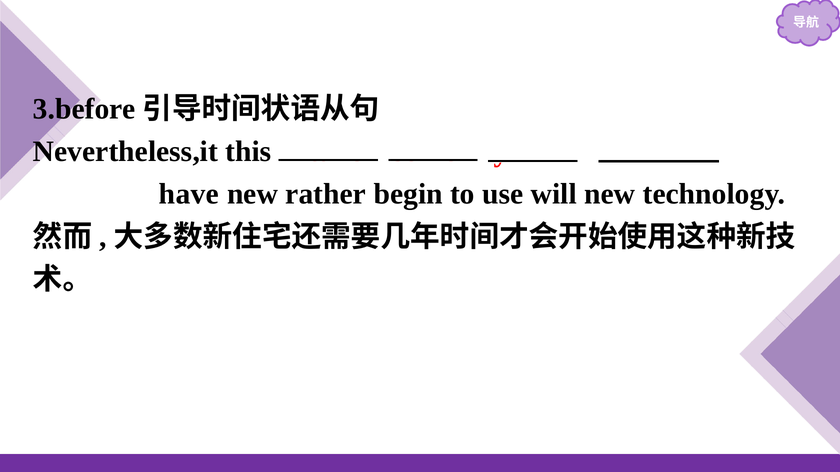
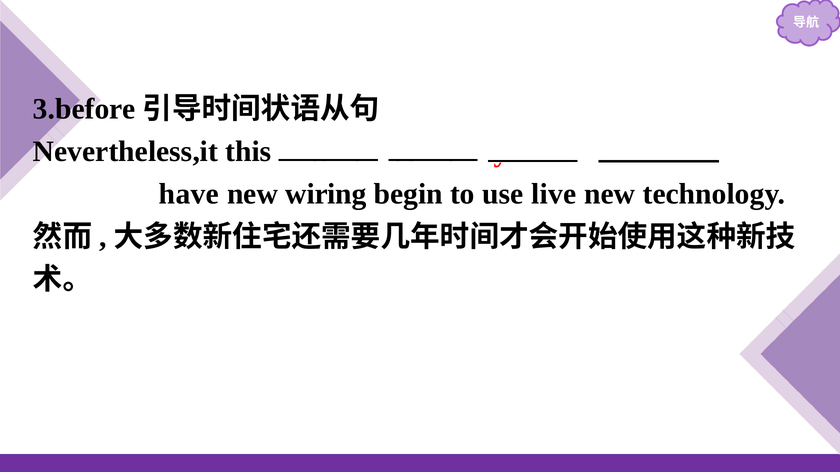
rather: rather -> wiring
will: will -> live
